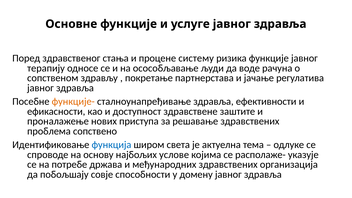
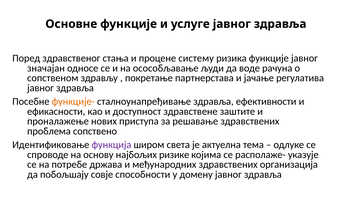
терапију: терапију -> значајан
функција colour: blue -> purple
услове: услове -> ризике
